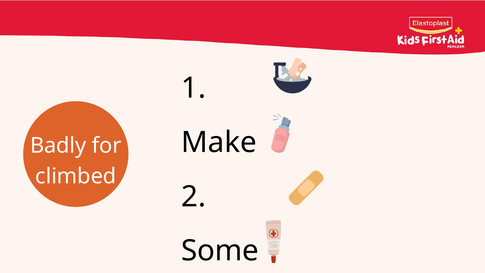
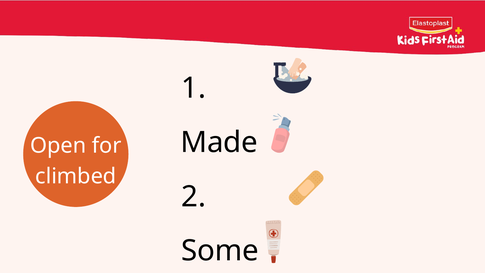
Make: Make -> Made
Badly: Badly -> Open
